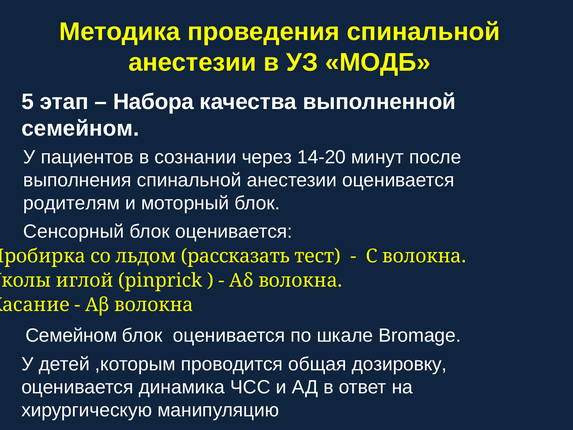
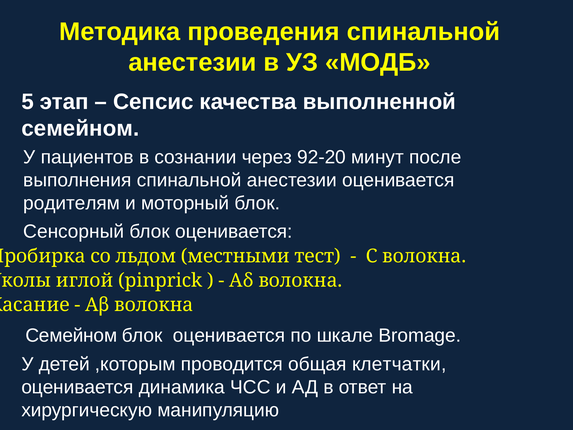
Набора: Набора -> Сепсис
14-20: 14-20 -> 92-20
рассказать: рассказать -> местными
дозировку: дозировку -> клетчатки
